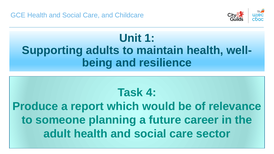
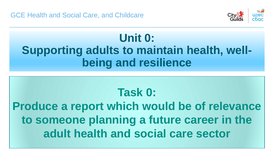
Unit 1: 1 -> 0
Task 4: 4 -> 0
